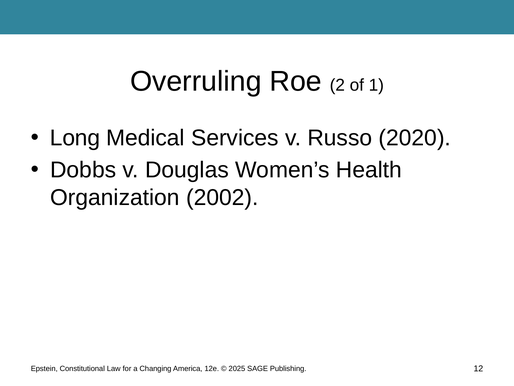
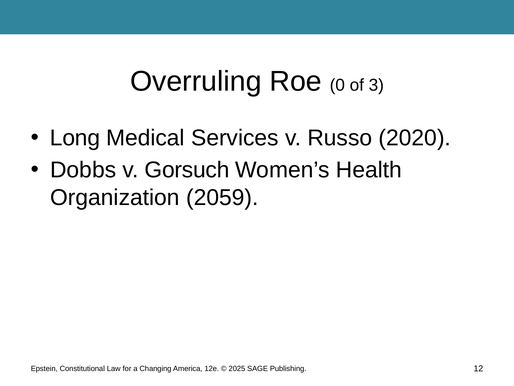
2: 2 -> 0
1: 1 -> 3
Douglas: Douglas -> Gorsuch
2002: 2002 -> 2059
